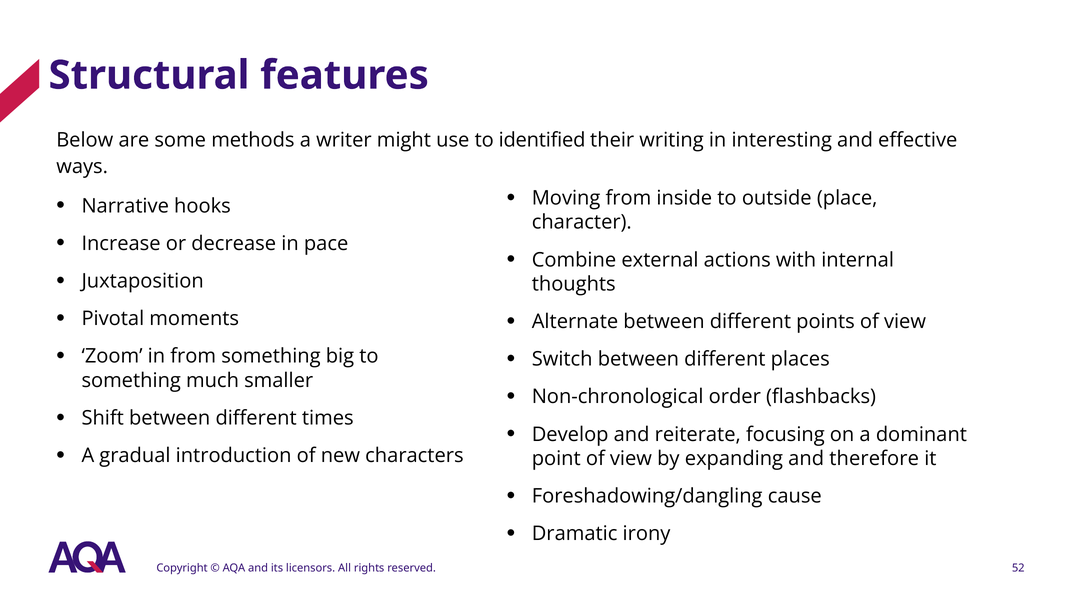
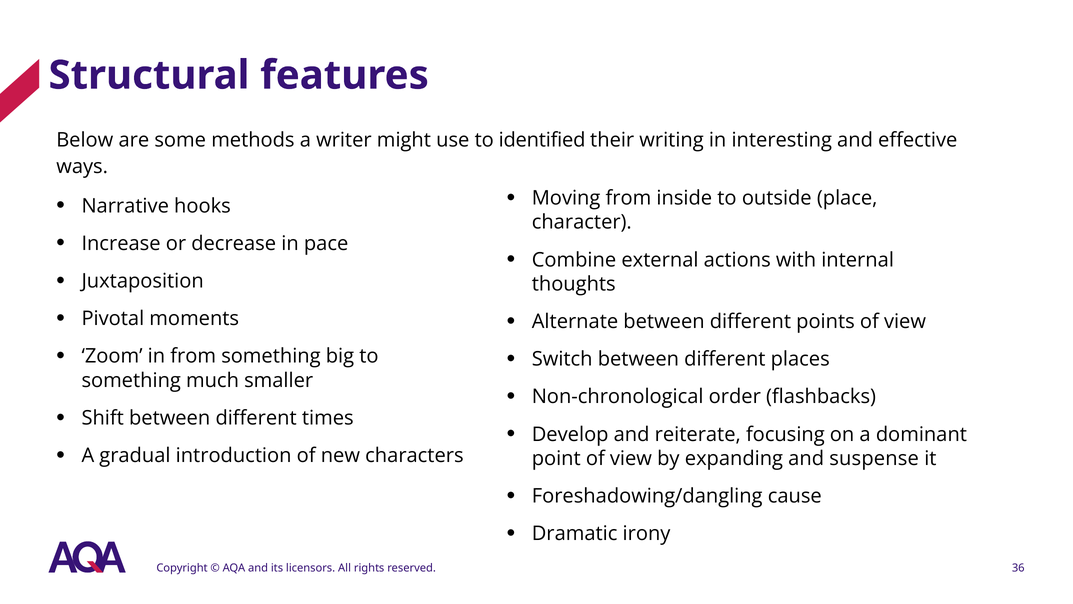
therefore: therefore -> suspense
52: 52 -> 36
